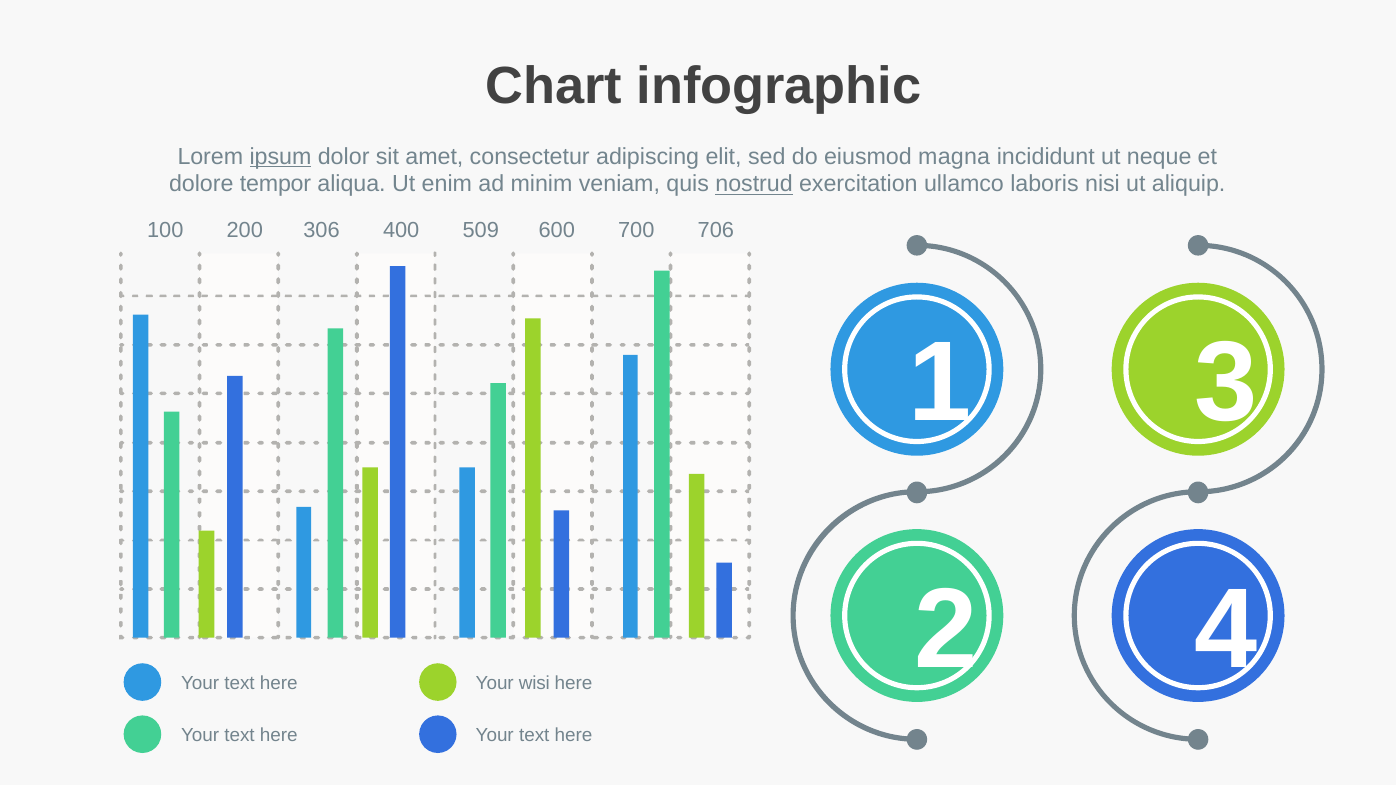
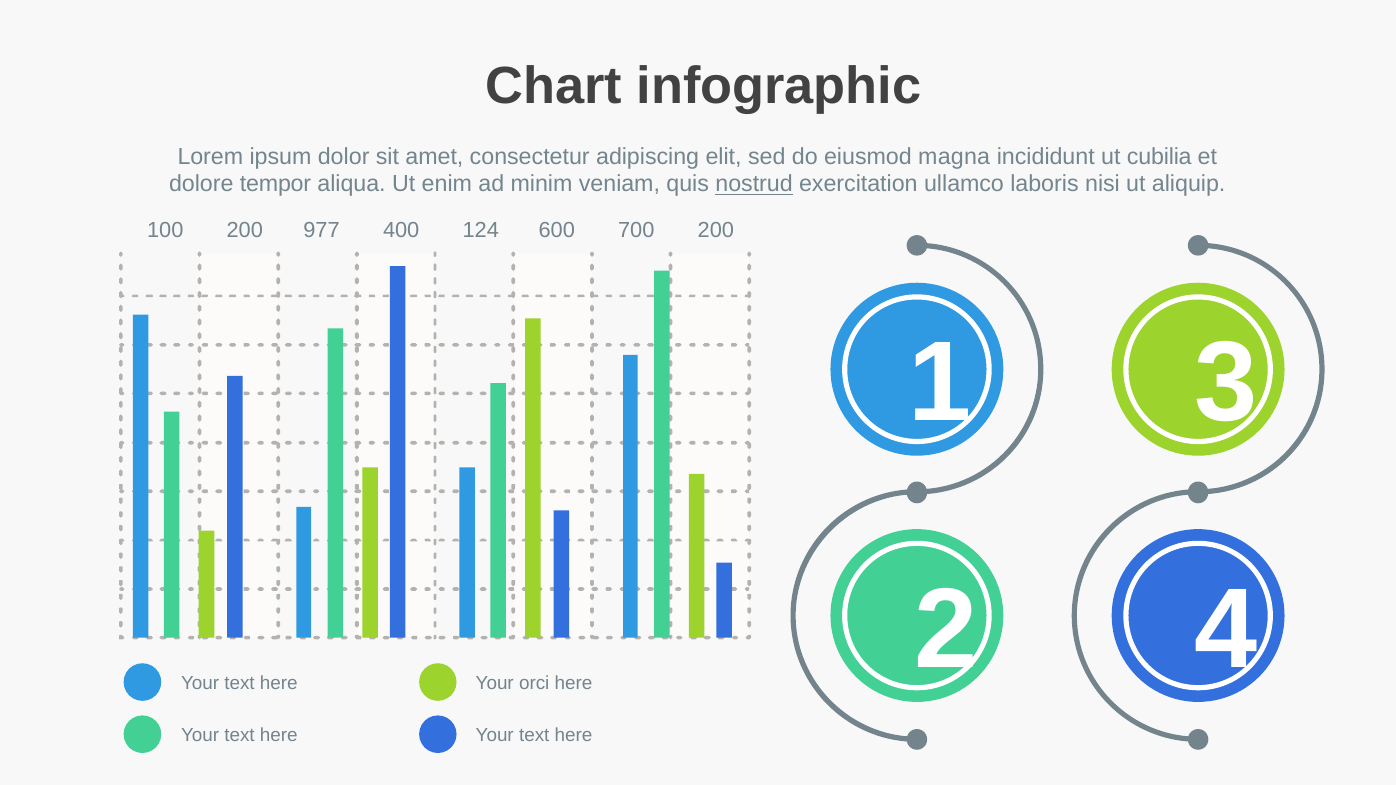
ipsum underline: present -> none
neque: neque -> cubilia
306: 306 -> 977
509: 509 -> 124
700 706: 706 -> 200
wisi: wisi -> orci
